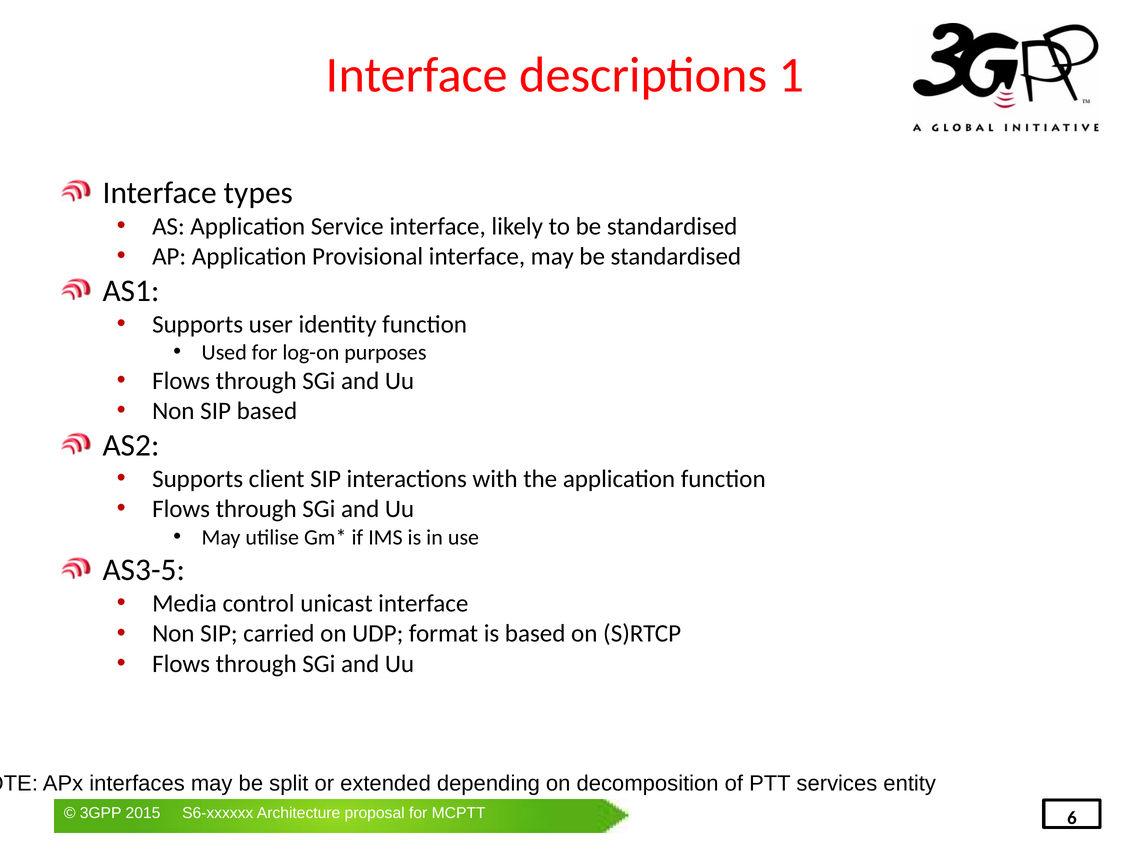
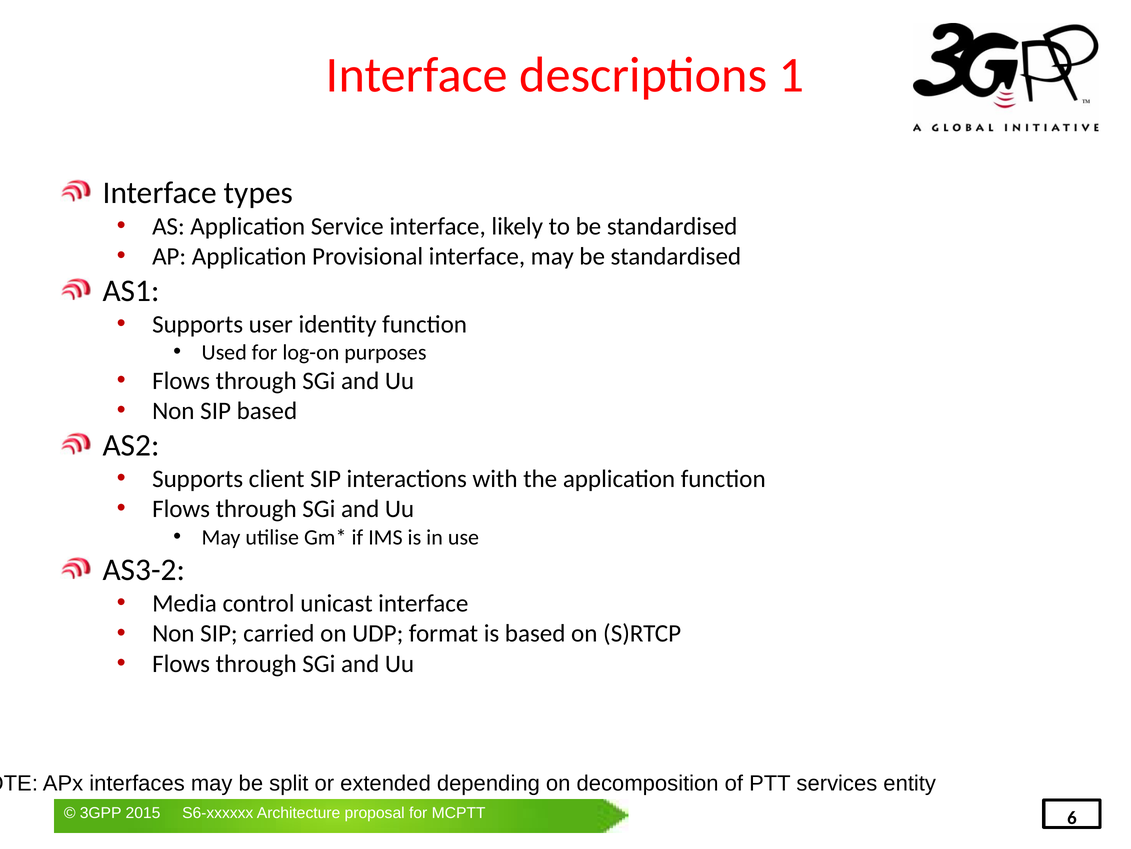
AS3-5: AS3-5 -> AS3-2
